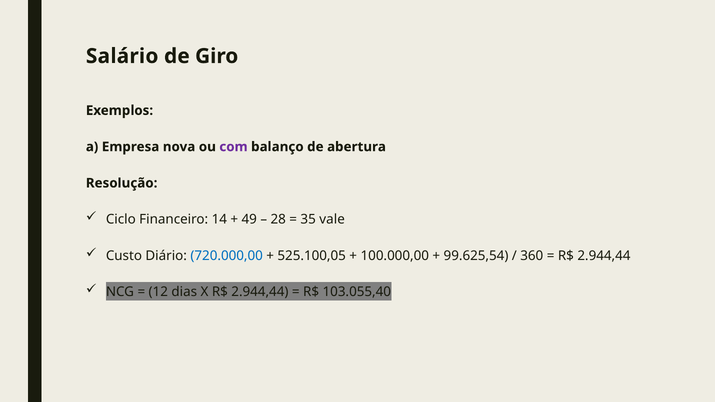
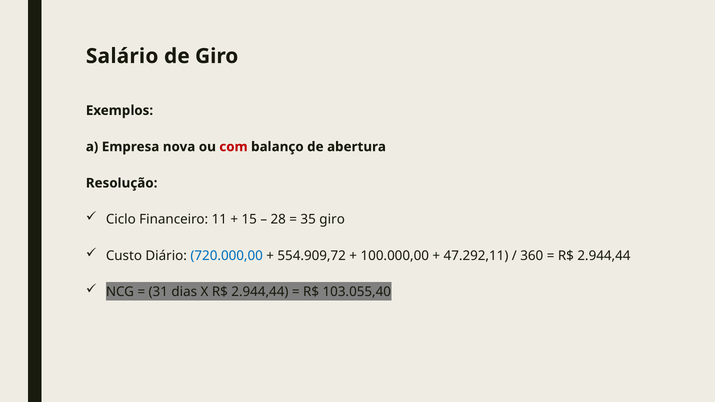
com colour: purple -> red
14: 14 -> 11
49: 49 -> 15
35 vale: vale -> giro
525.100,05: 525.100,05 -> 554.909,72
99.625,54: 99.625,54 -> 47.292,11
12: 12 -> 31
